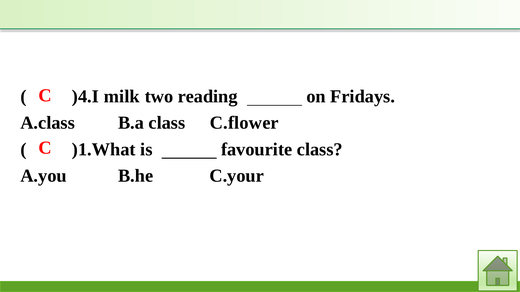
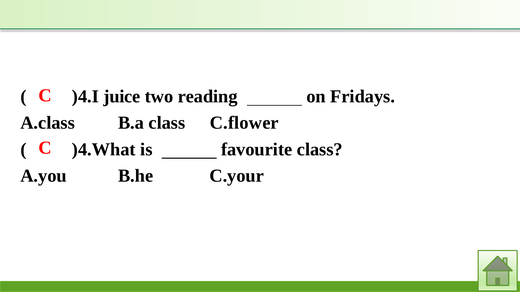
milk: milk -> juice
)1.What: )1.What -> )4.What
